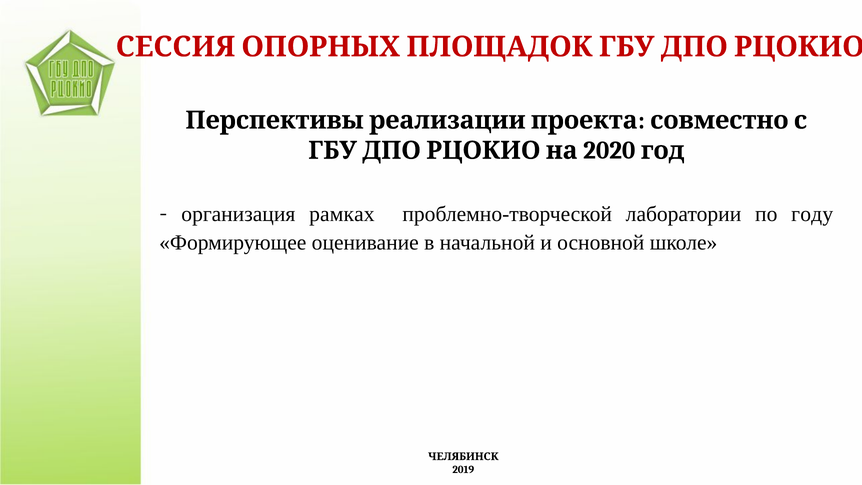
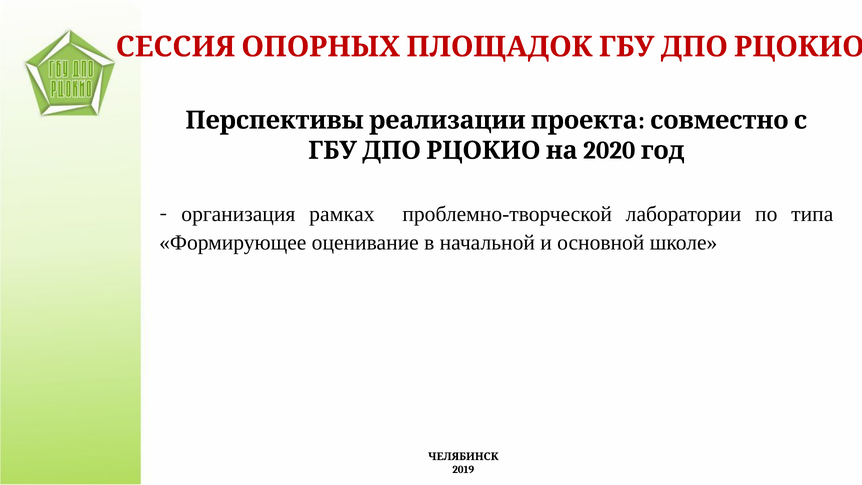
году: году -> типа
